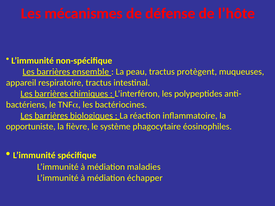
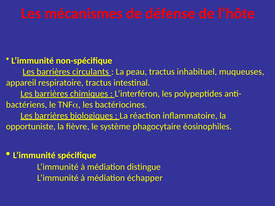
ensemble: ensemble -> circulants
protègent: protègent -> inhabituel
maladies: maladies -> distingue
